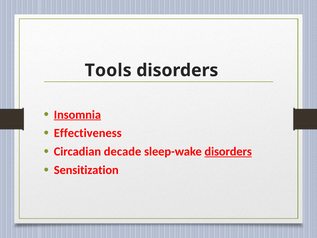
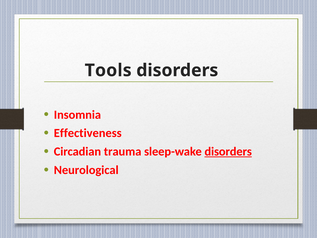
Insomnia underline: present -> none
decade: decade -> trauma
Sensitization: Sensitization -> Neurological
